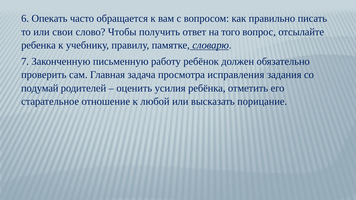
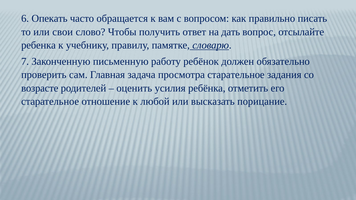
того: того -> дать
просмотра исправления: исправления -> старательное
подумай: подумай -> возрасте
